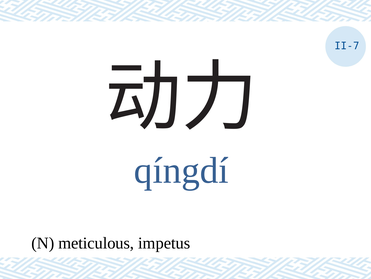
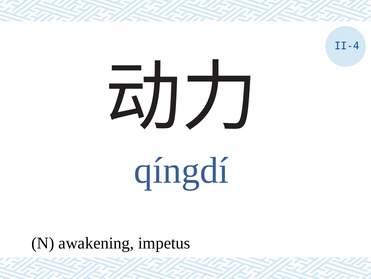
II-7: II-7 -> II-4
meticulous: meticulous -> awakening
